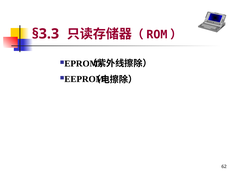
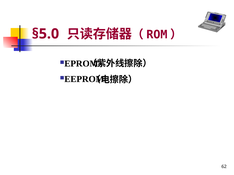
§3.3: §3.3 -> §5.0
